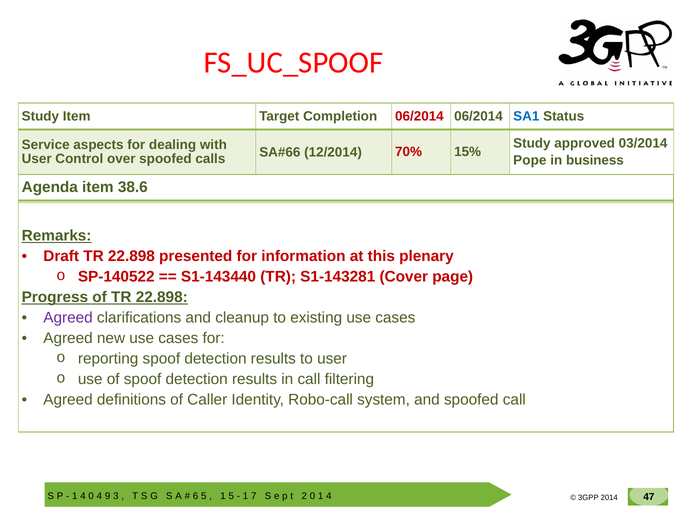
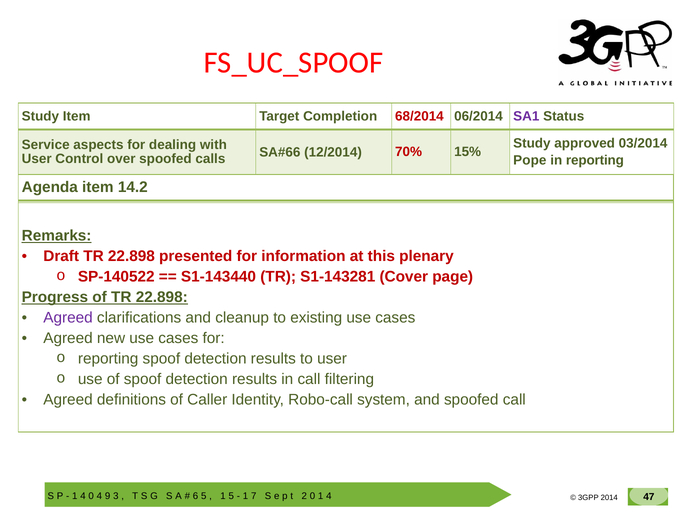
Completion 06/2014: 06/2014 -> 68/2014
SA1 colour: blue -> purple
in business: business -> reporting
38.6: 38.6 -> 14.2
